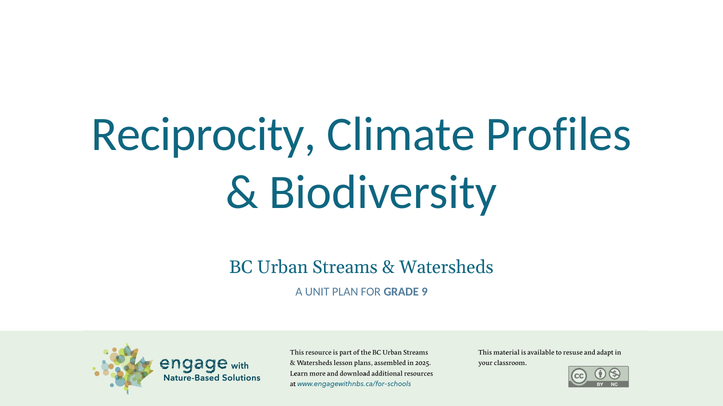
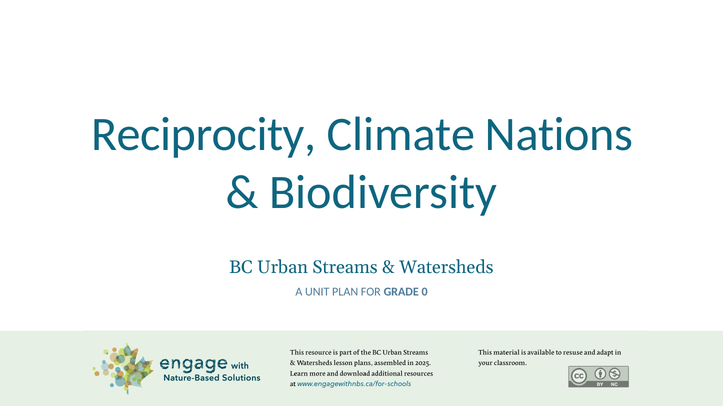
Profiles: Profiles -> Nations
9: 9 -> 0
